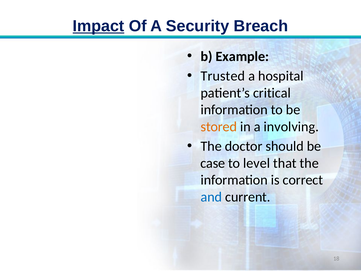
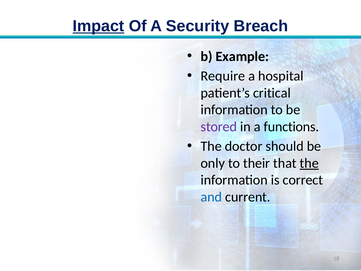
Trusted: Trusted -> Require
stored colour: orange -> purple
involving: involving -> functions
case: case -> only
level: level -> their
the at (309, 163) underline: none -> present
